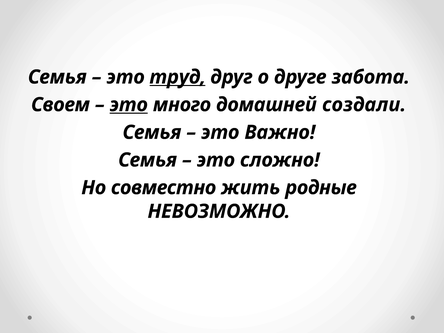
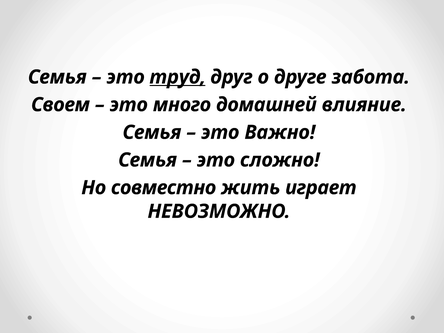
это at (129, 105) underline: present -> none
создали: создали -> влияние
родные: родные -> играет
